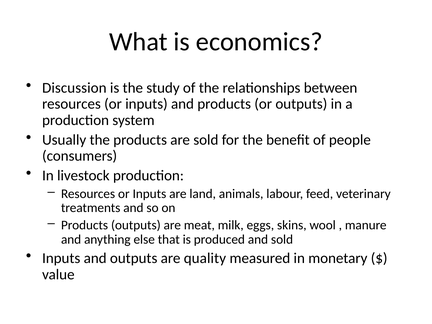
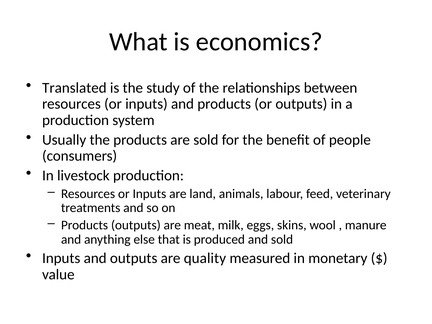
Discussion: Discussion -> Translated
